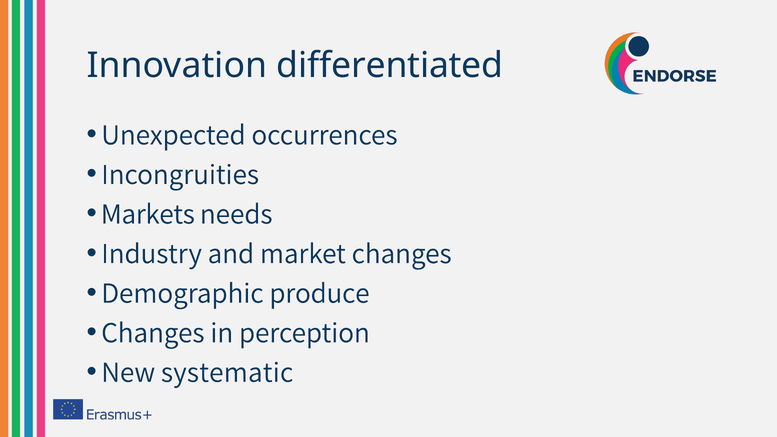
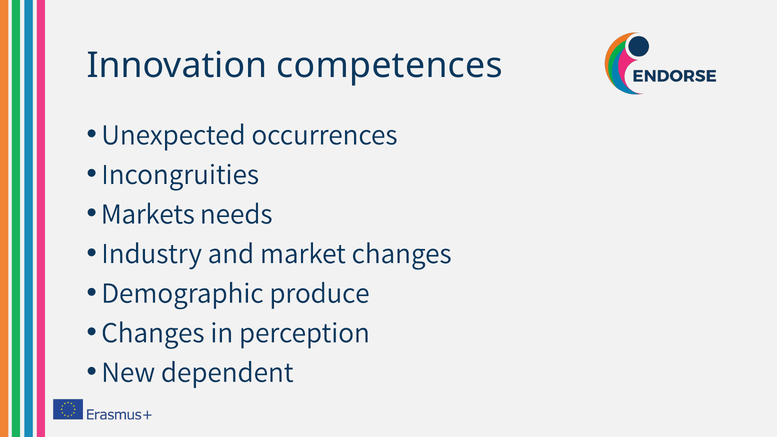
differentiated: differentiated -> competences
systematic: systematic -> dependent
